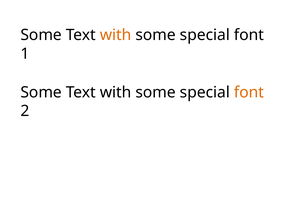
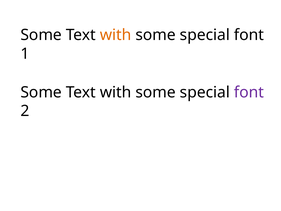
font at (249, 92) colour: orange -> purple
